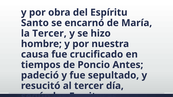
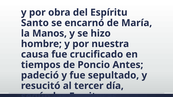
la Tercer: Tercer -> Manos
